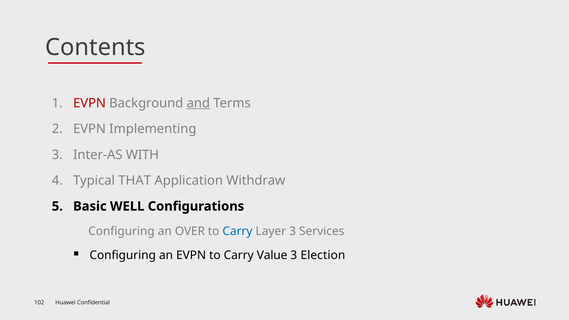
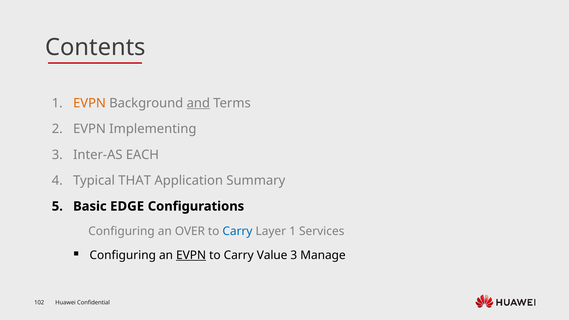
EVPN at (89, 103) colour: red -> orange
WITH: WITH -> EACH
Withdraw: Withdraw -> Summary
WELL: WELL -> EDGE
Layer 3: 3 -> 1
EVPN at (191, 255) underline: none -> present
Election: Election -> Manage
